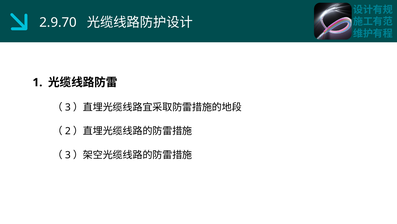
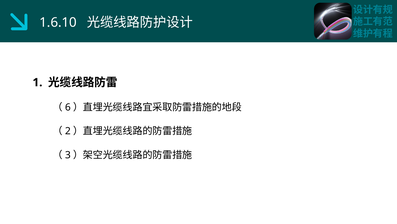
2.9.70: 2.9.70 -> 1.6.10
3 at (68, 107): 3 -> 6
